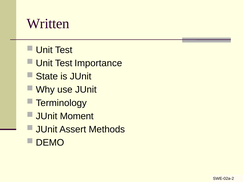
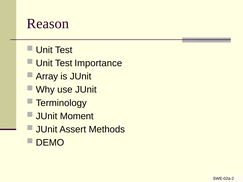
Written: Written -> Reason
State: State -> Array
